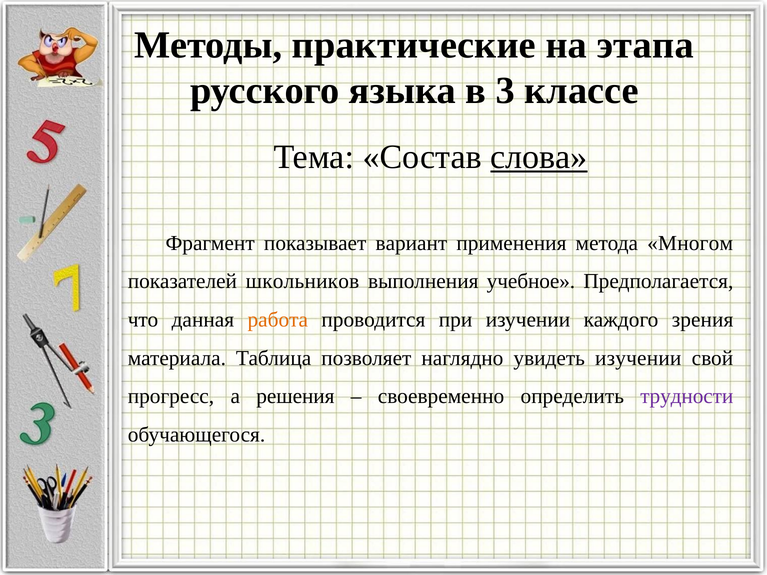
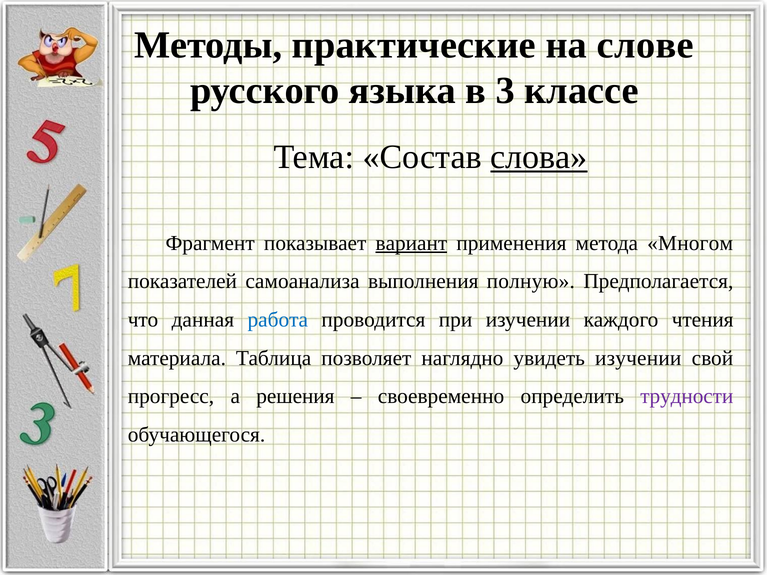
этапа: этапа -> слове
вариант underline: none -> present
школьников: школьников -> самоанализа
учебное: учебное -> полную
работа colour: orange -> blue
зрения: зрения -> чтения
